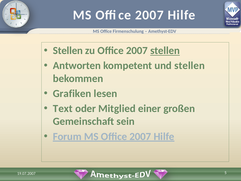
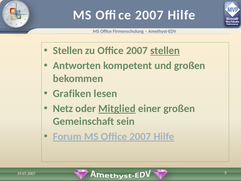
und stellen: stellen -> großen
Text: Text -> Netz
Mitglied underline: none -> present
